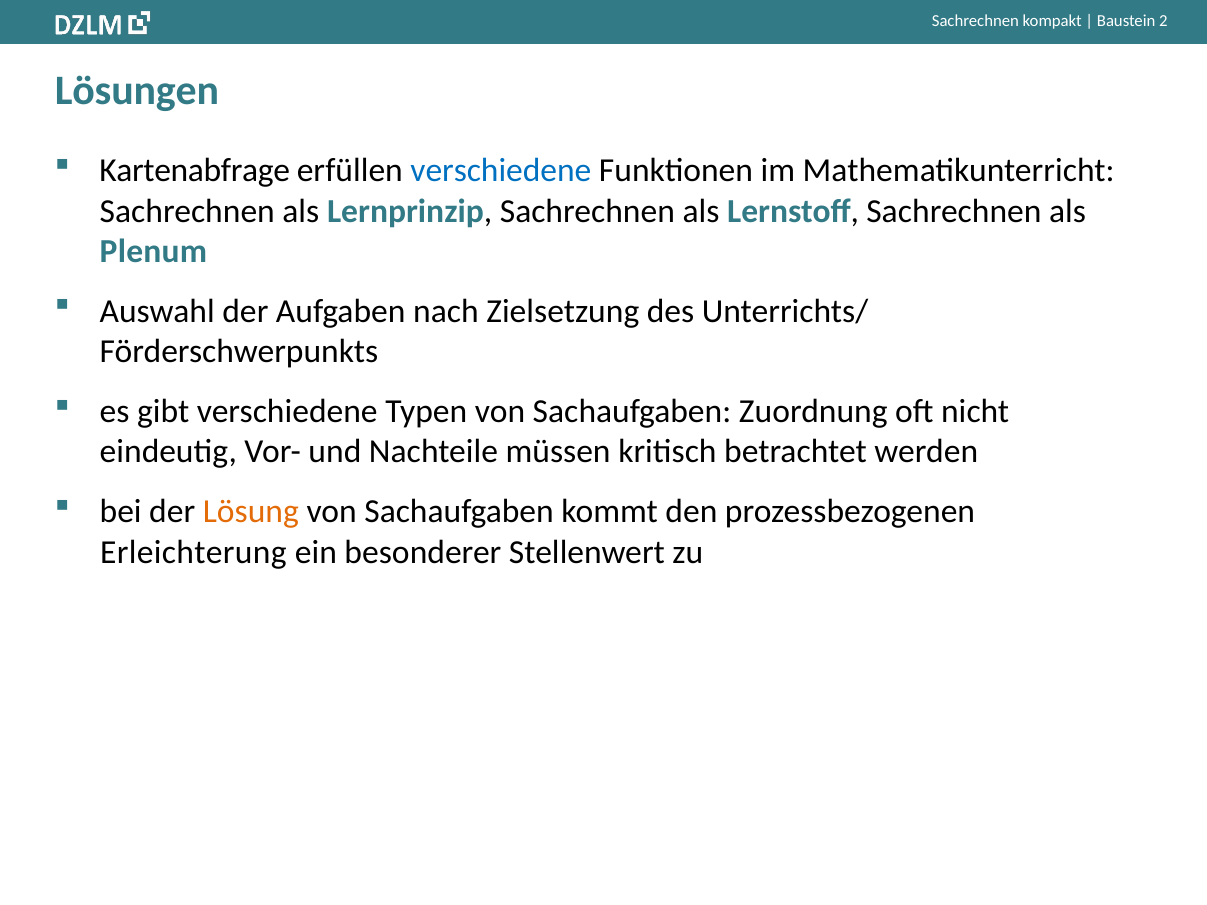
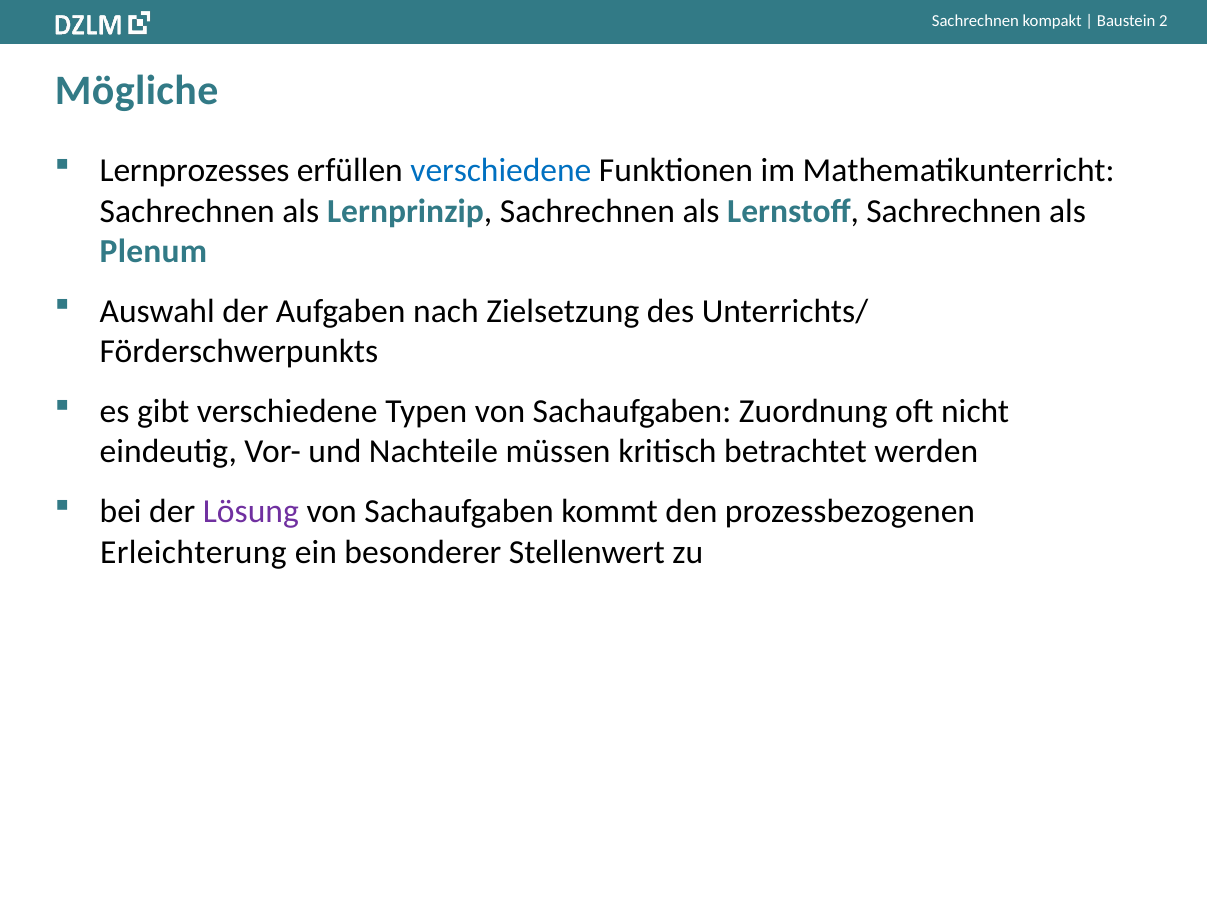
Lösungen: Lösungen -> Mögliche
Kartenabfrage: Kartenabfrage -> Lernprozesses
Lösung colour: orange -> purple
